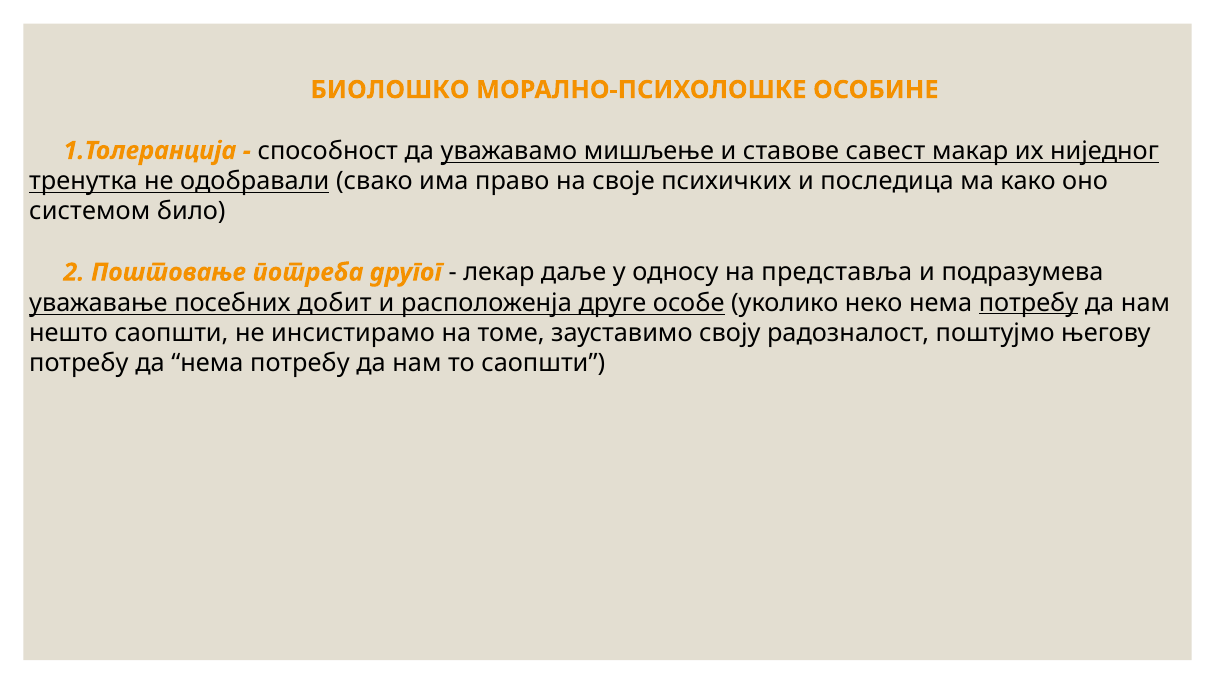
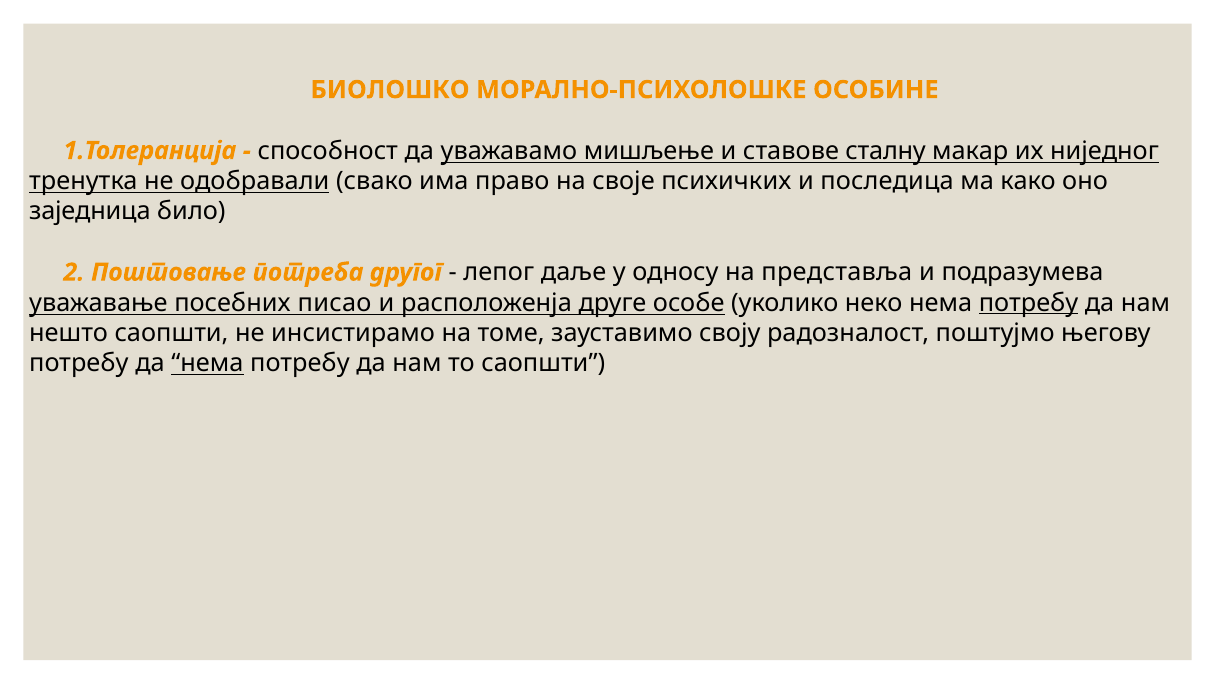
савест: савест -> сталну
системом: системом -> заједница
лекар: лекар -> лепог
добит: добит -> писао
нема at (207, 363) underline: none -> present
